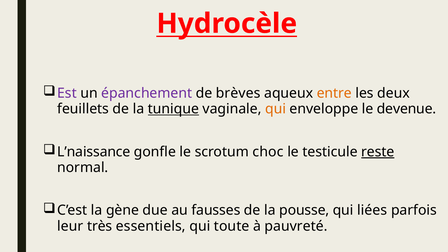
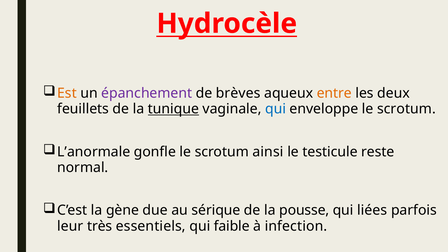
Est colour: purple -> orange
qui at (276, 109) colour: orange -> blue
enveloppe le devenue: devenue -> scrotum
L’naissance: L’naissance -> L’anormale
choc: choc -> ainsi
reste underline: present -> none
fausses: fausses -> sérique
toute: toute -> faible
pauvreté: pauvreté -> infection
